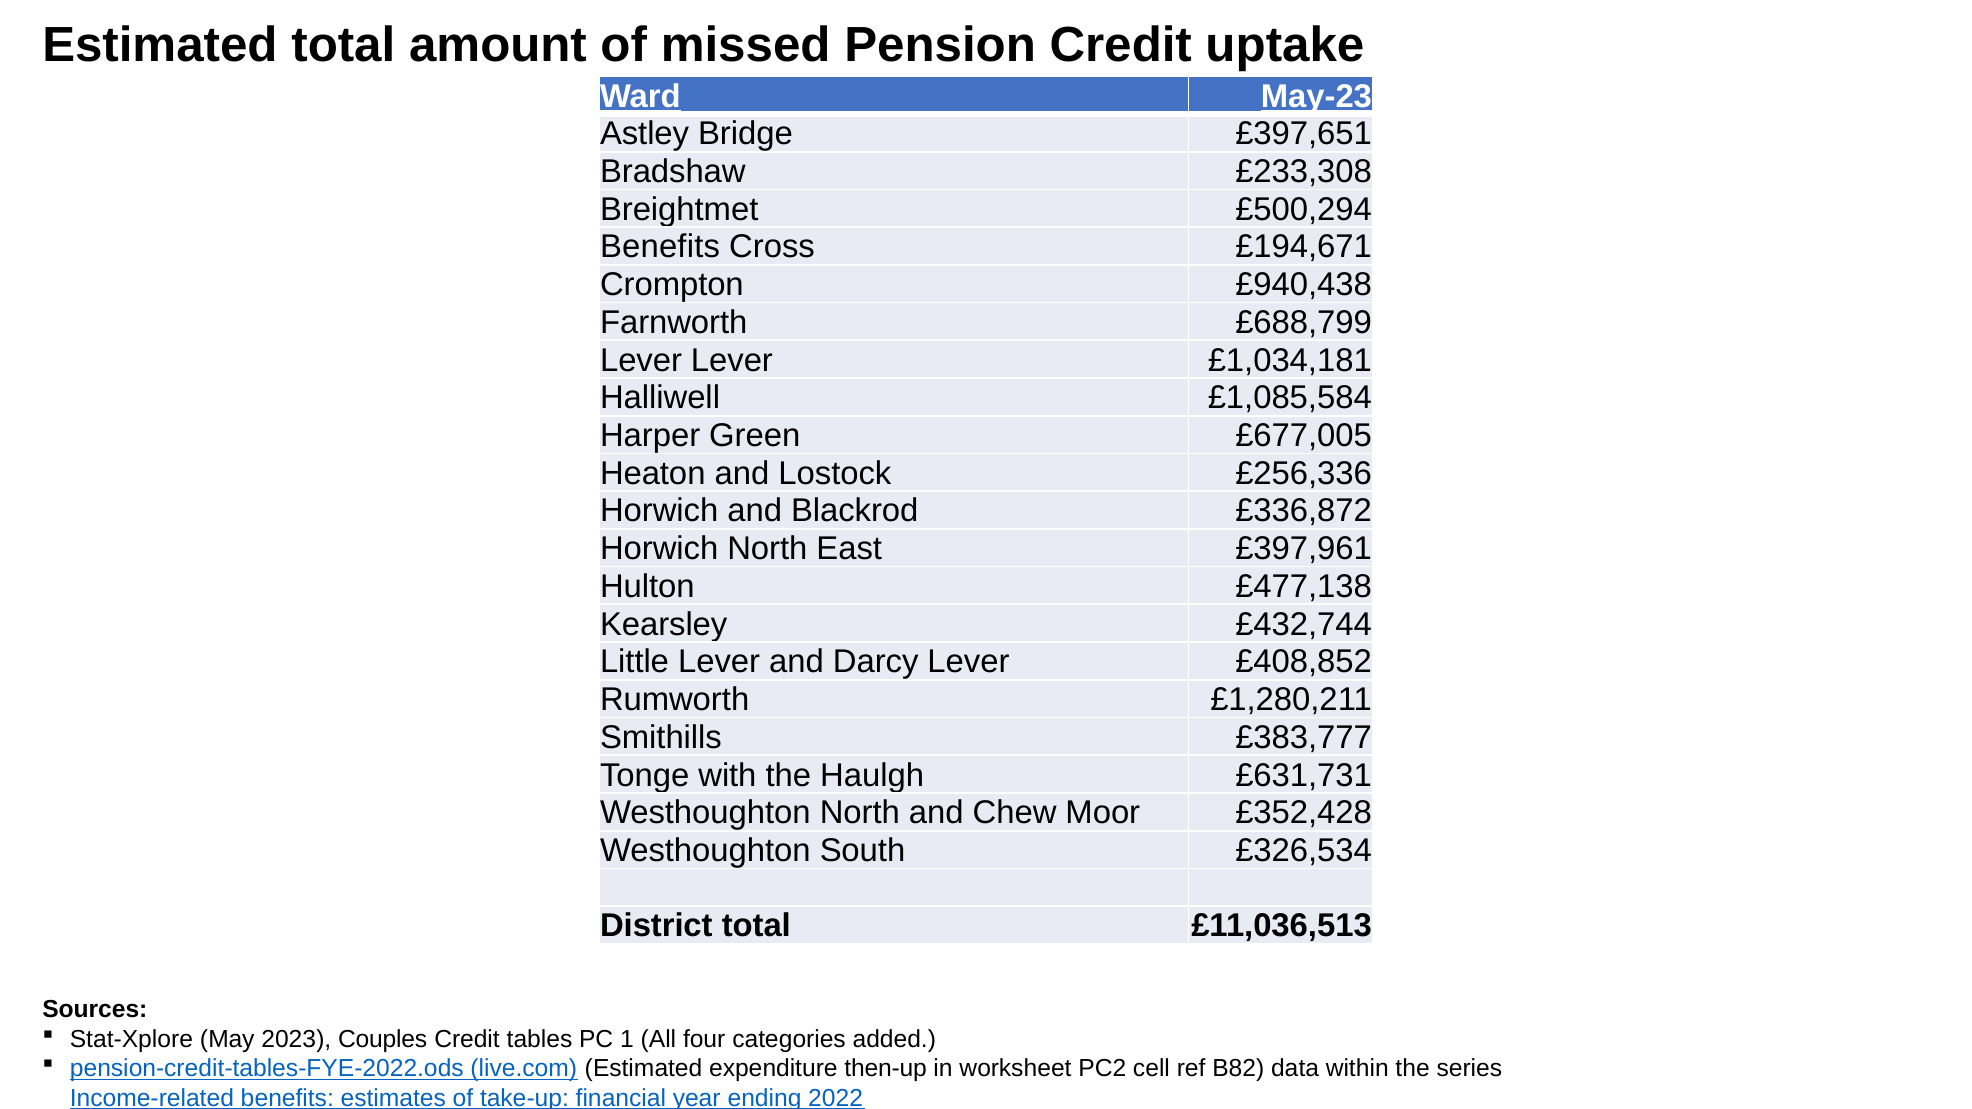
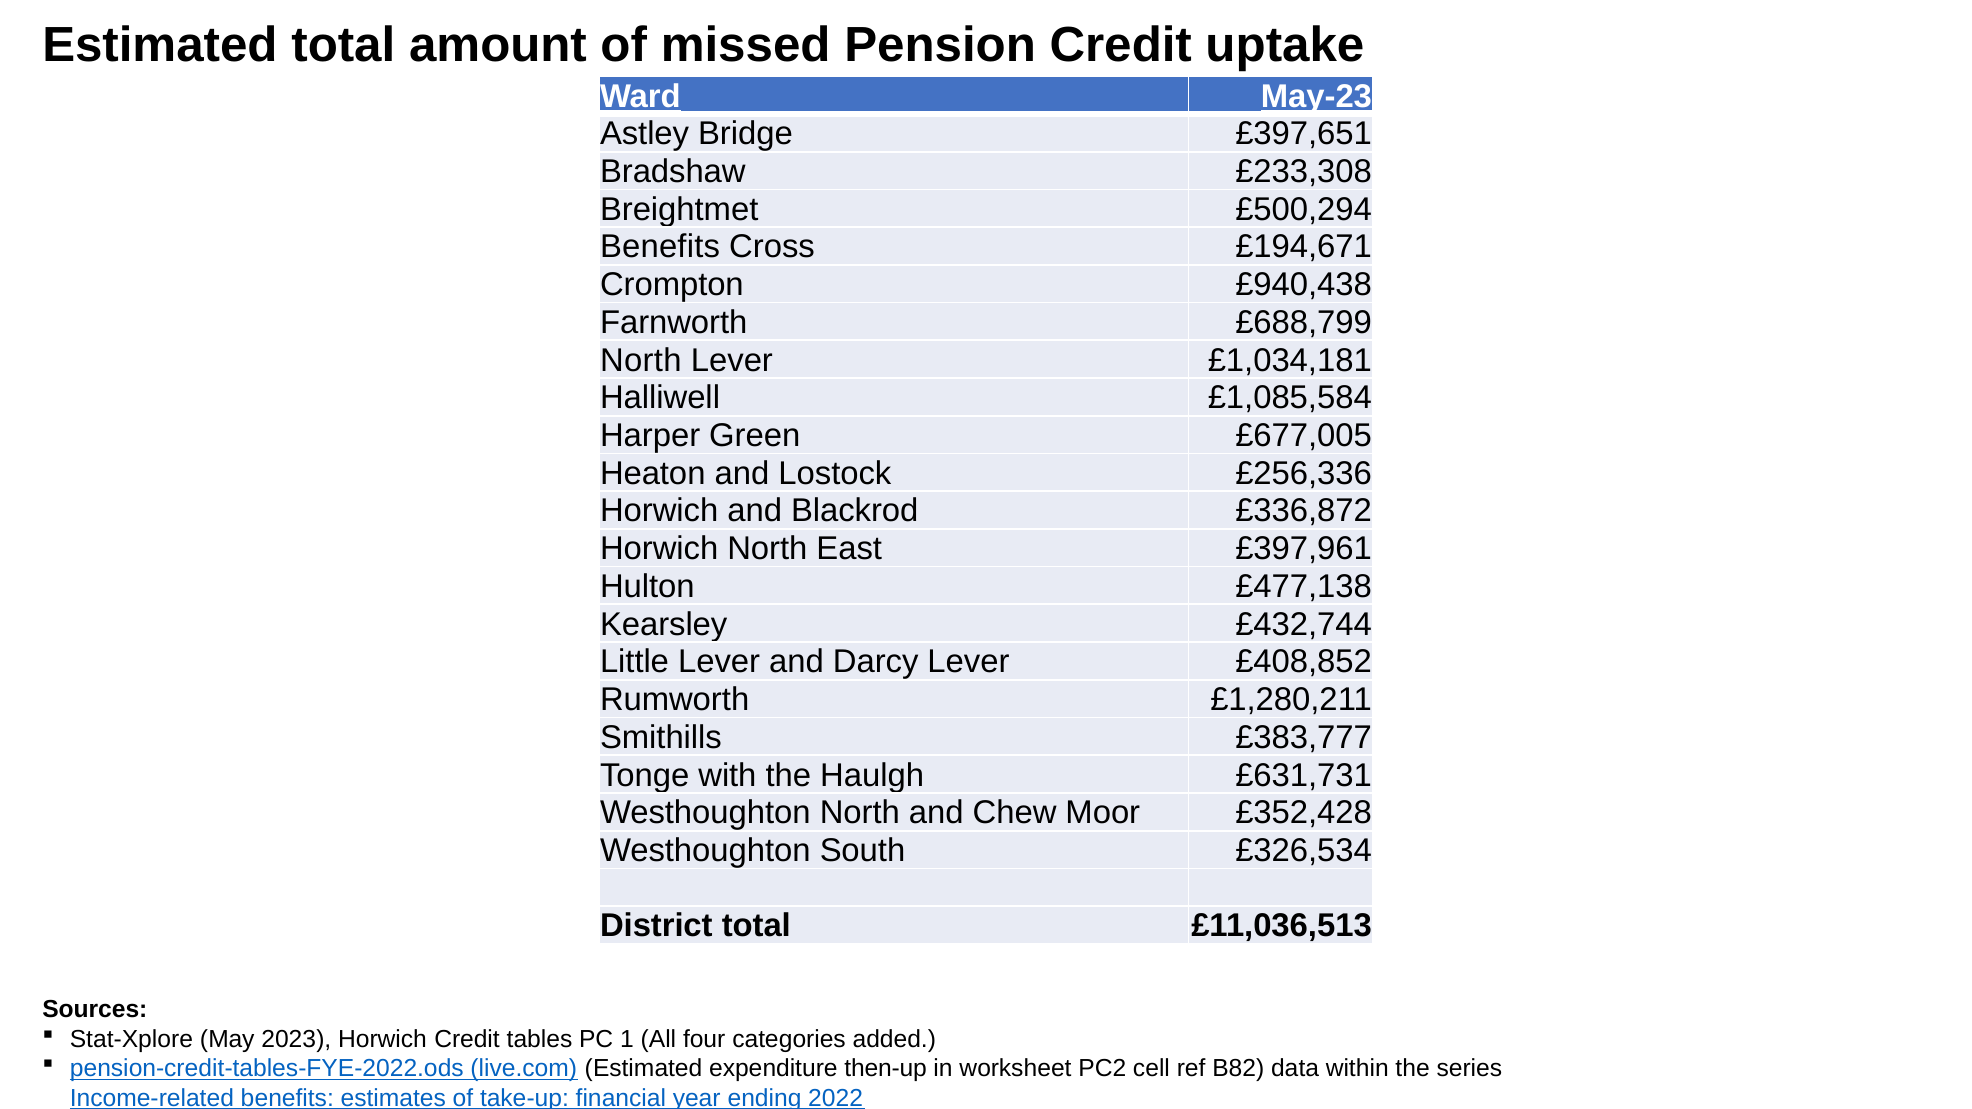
Lever at (641, 360): Lever -> North
2023 Couples: Couples -> Horwich
